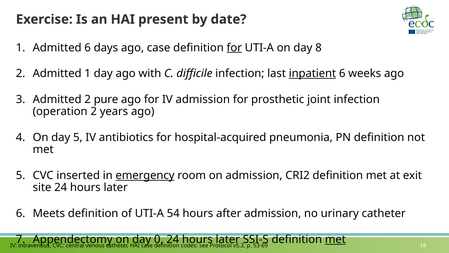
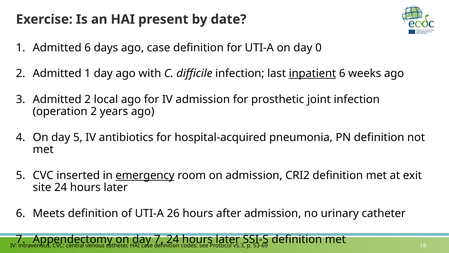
for at (234, 48) underline: present -> none
8: 8 -> 0
pure: pure -> local
54: 54 -> 26
0 at (159, 239): 0 -> 7
met at (335, 239) underline: present -> none
